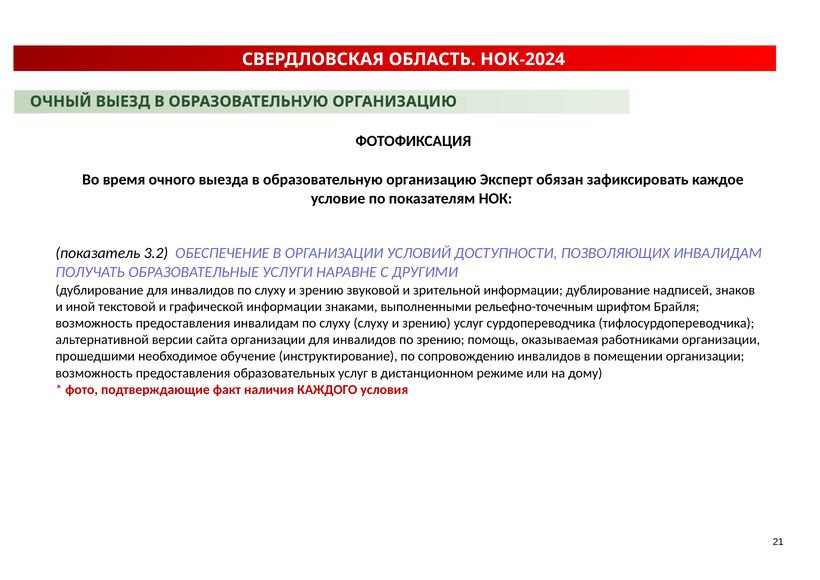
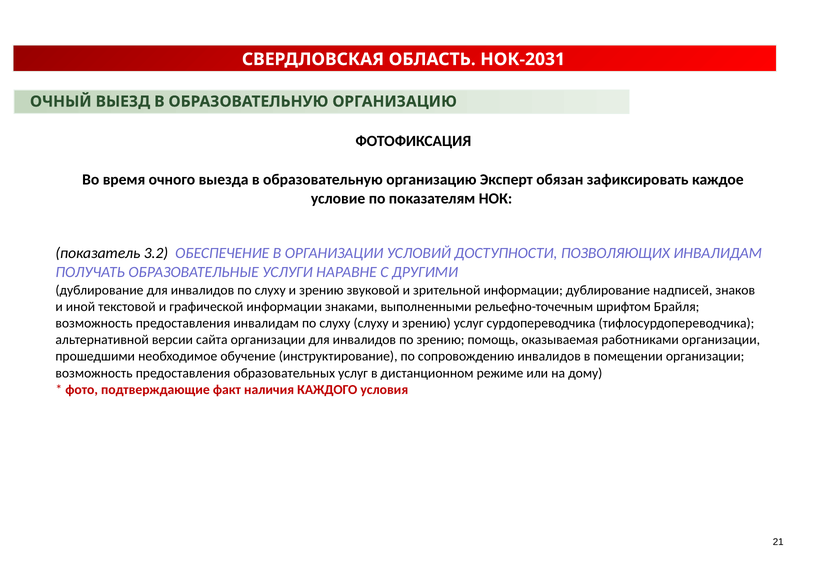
НОК-2024: НОК-2024 -> НОК-2031
